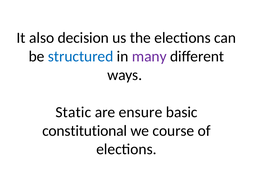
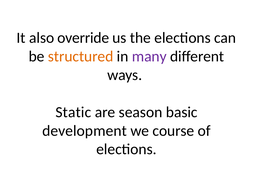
decision: decision -> override
structured colour: blue -> orange
ensure: ensure -> season
constitutional: constitutional -> development
